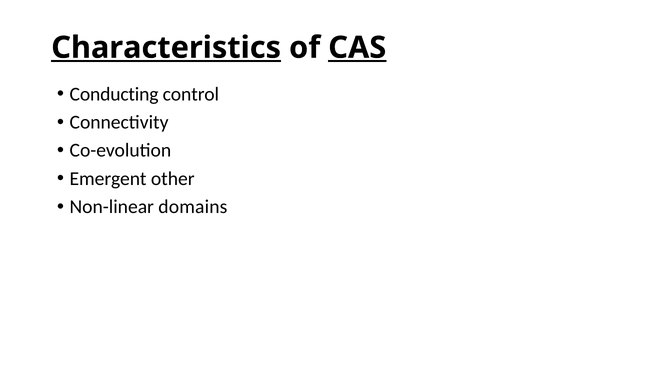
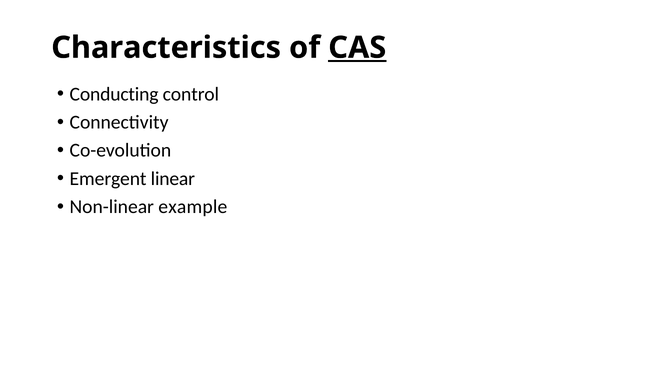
Characteristics underline: present -> none
other: other -> linear
domains: domains -> example
